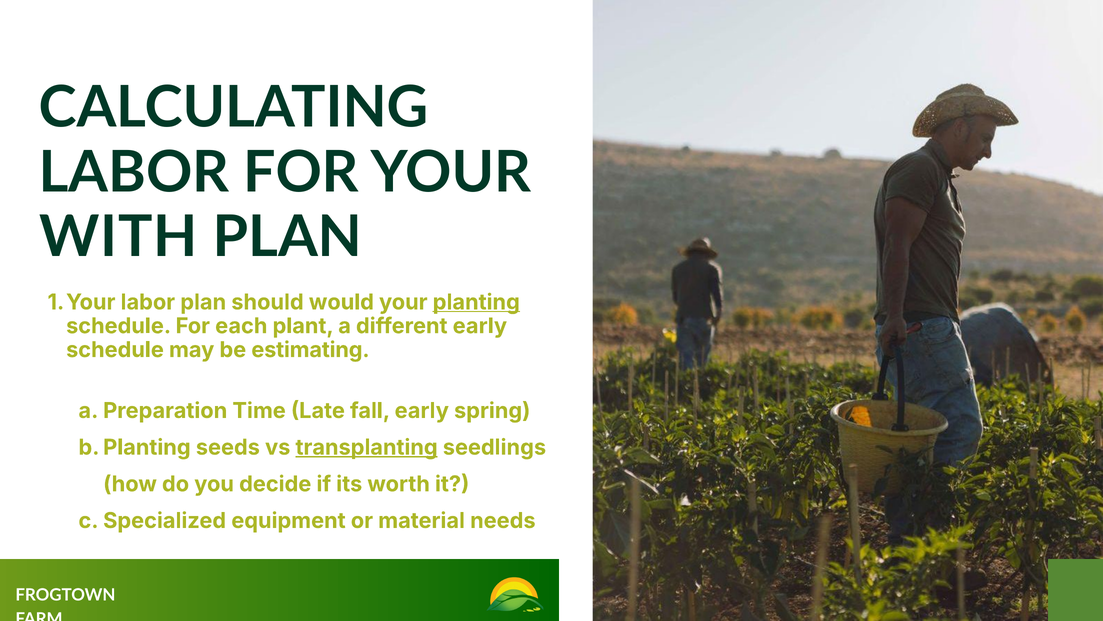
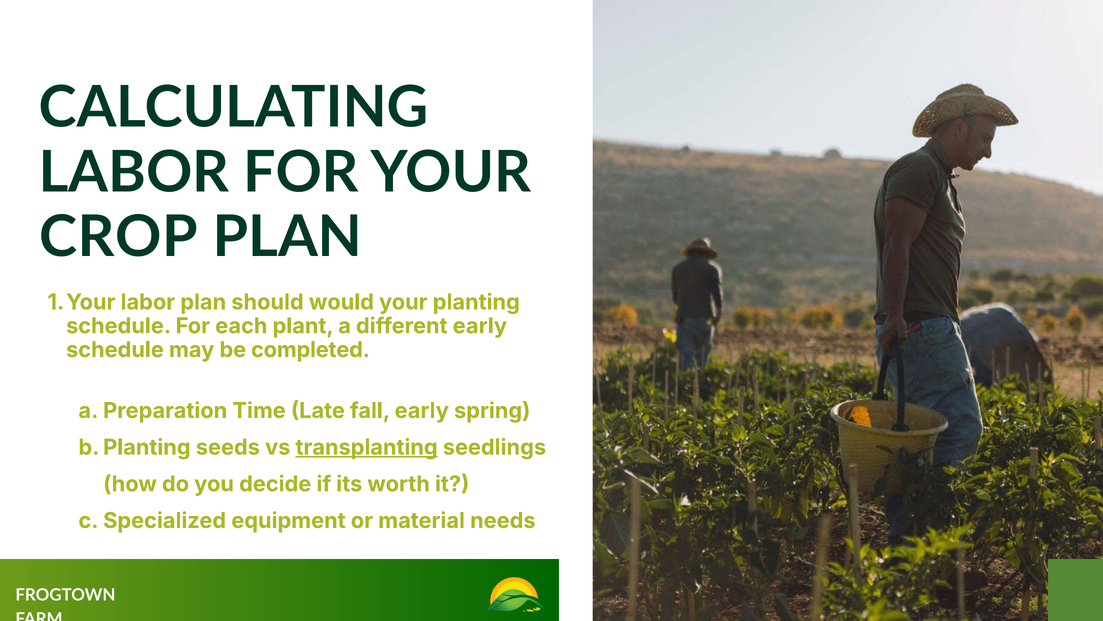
WITH: WITH -> CROP
planting underline: present -> none
estimating: estimating -> completed
